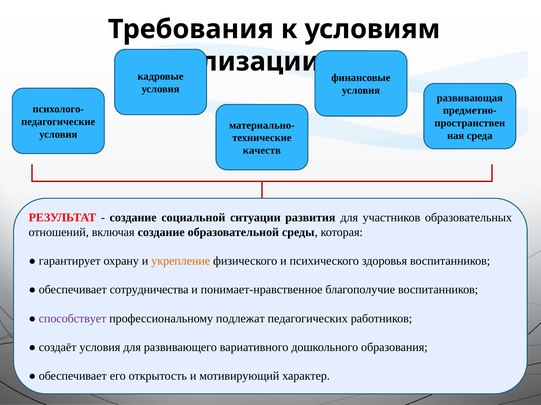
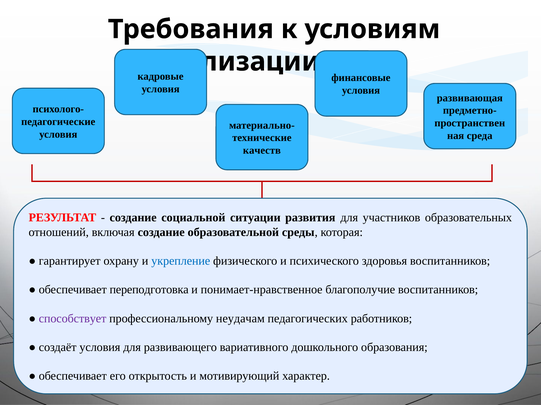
укрепление colour: orange -> blue
сотрудничества: сотрудничества -> переподготовка
подлежат: подлежат -> неудачам
